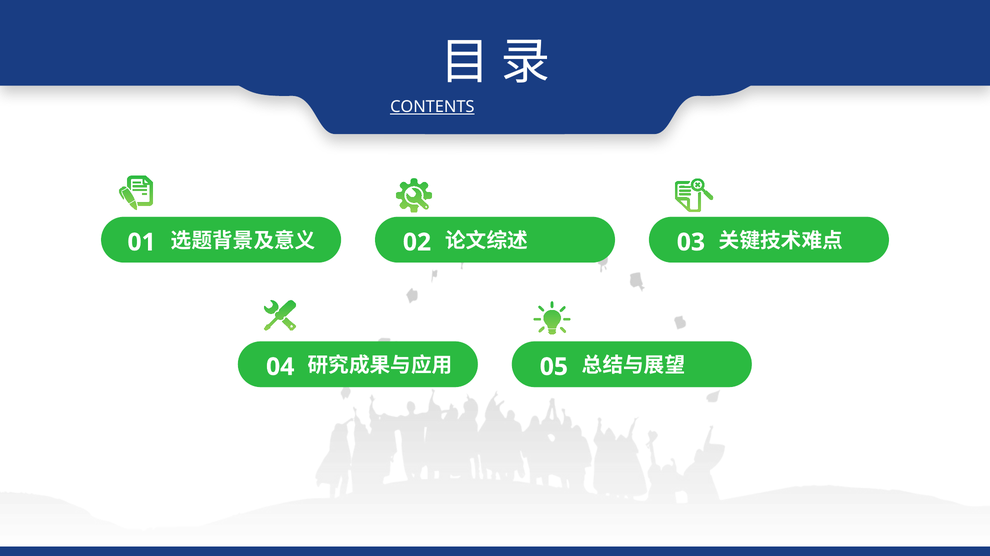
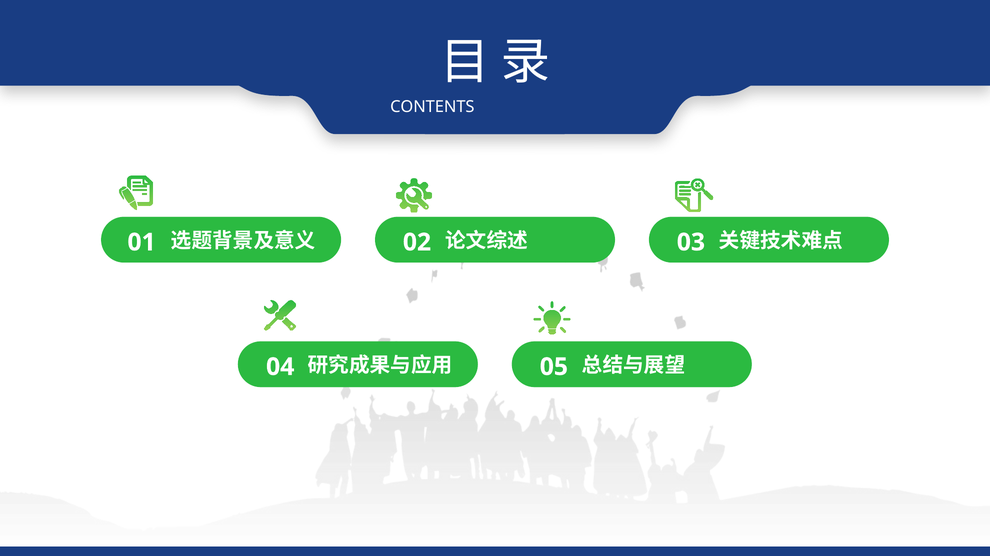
CONTENTS underline: present -> none
